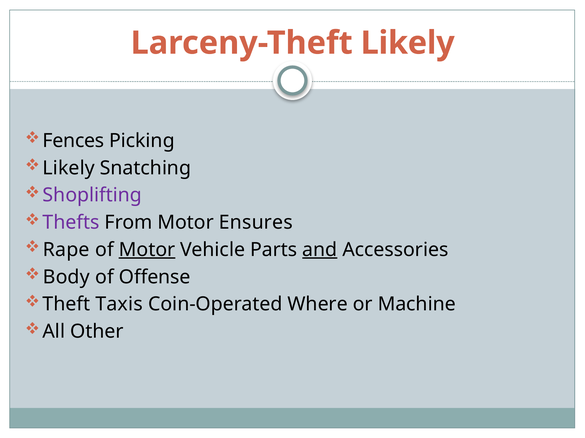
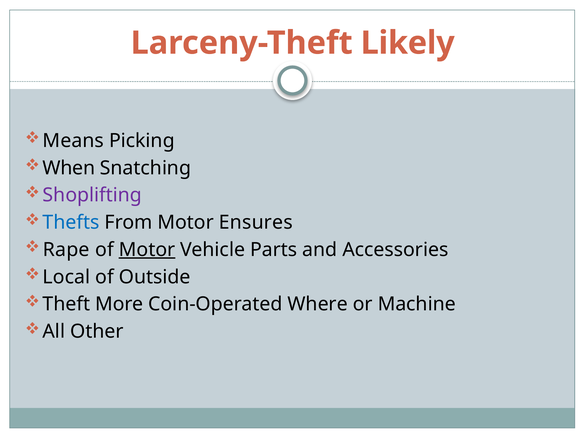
Fences: Fences -> Means
Likely at (69, 168): Likely -> When
Thefts colour: purple -> blue
and underline: present -> none
Body: Body -> Local
Offense: Offense -> Outside
Taxis: Taxis -> More
